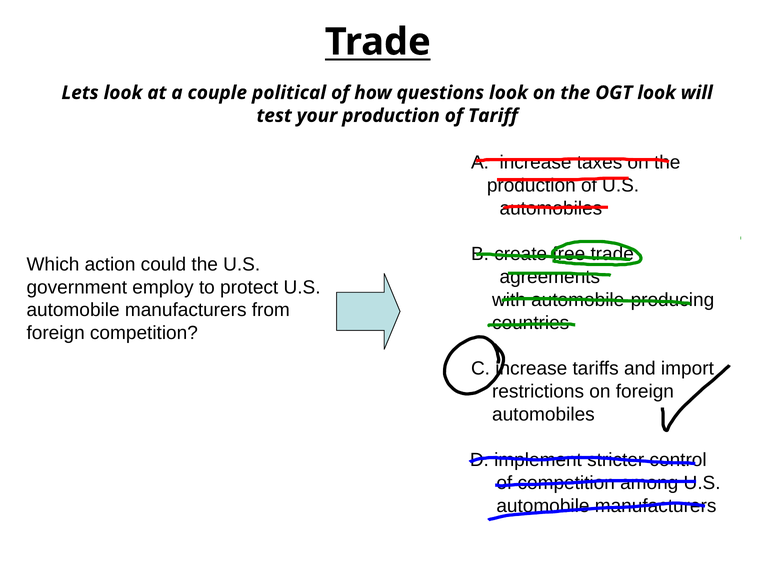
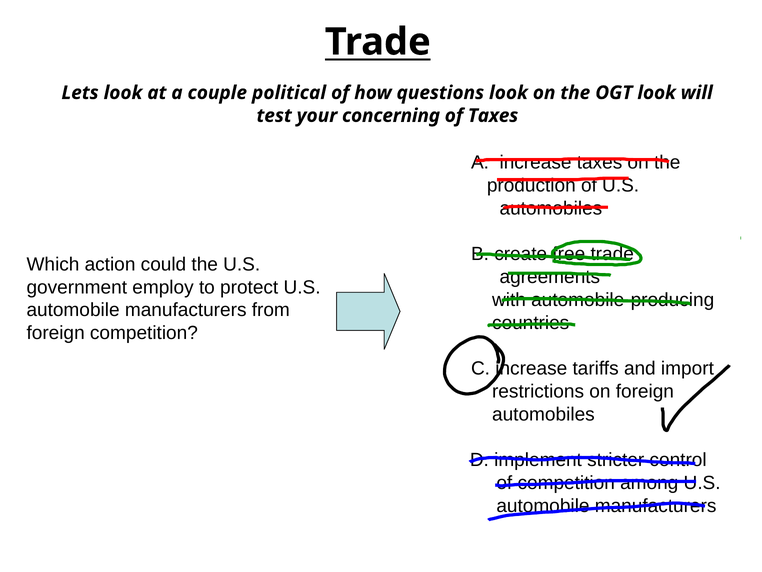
your production: production -> concerning
of Tariff: Tariff -> Taxes
